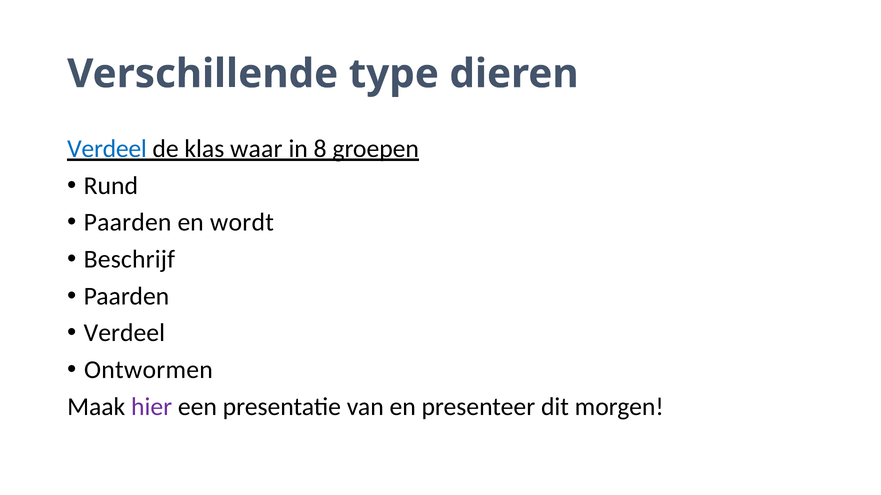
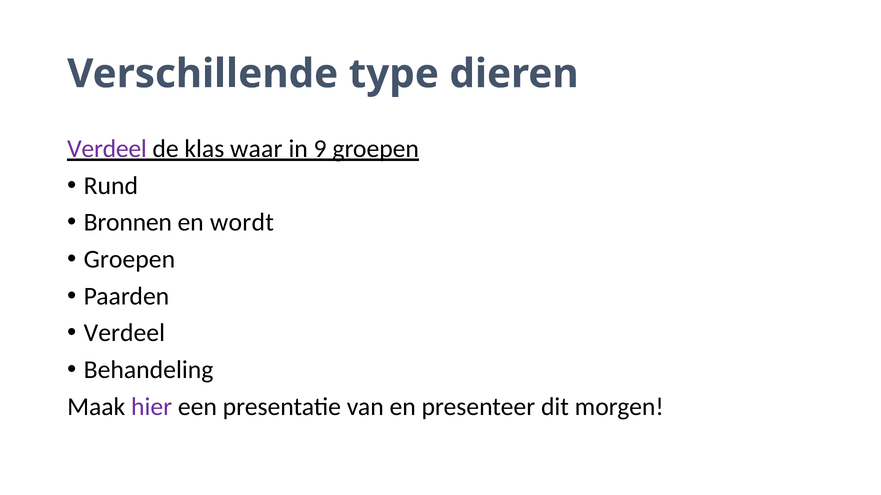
Verdeel at (107, 149) colour: blue -> purple
8: 8 -> 9
Paarden at (128, 223): Paarden -> Bronnen
Beschrijf at (129, 260): Beschrijf -> Groepen
Ontwormen: Ontwormen -> Behandeling
